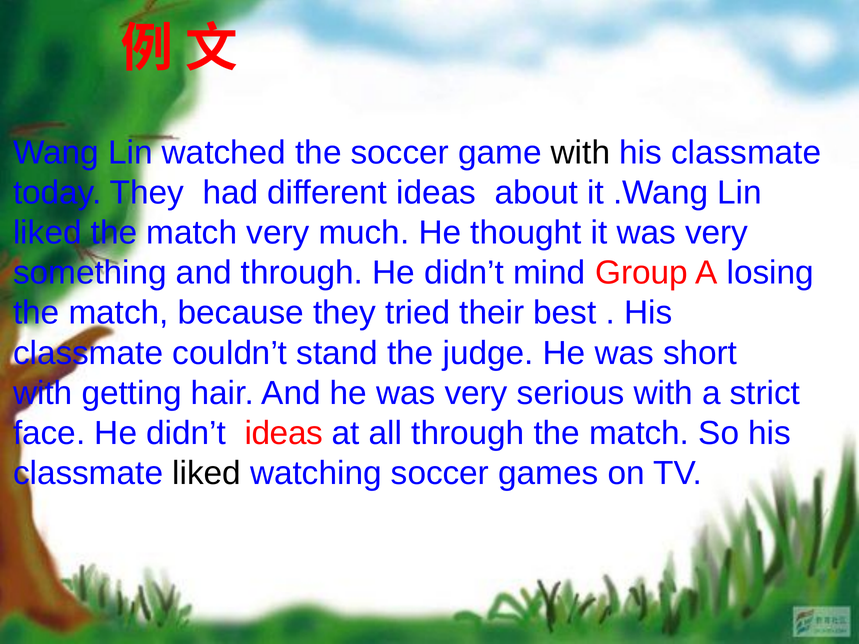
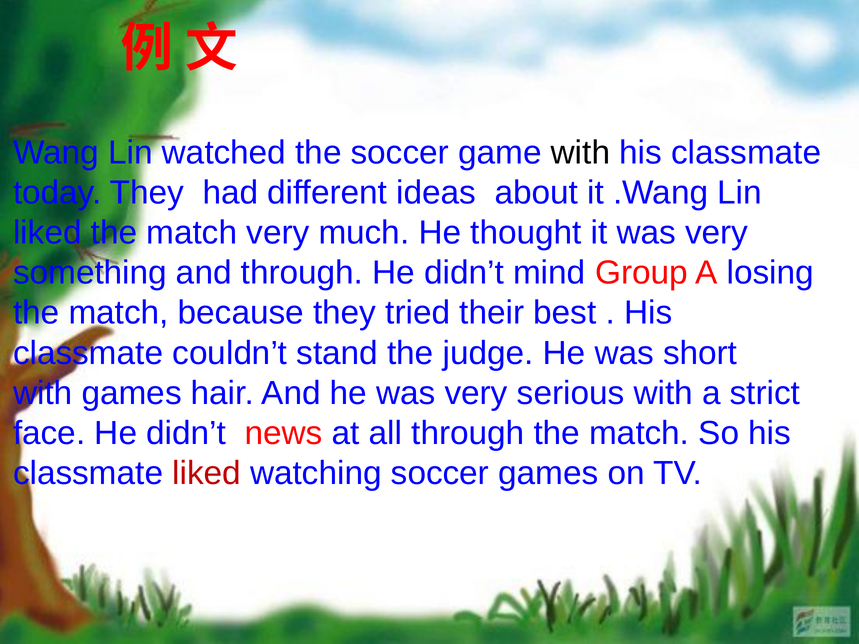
with getting: getting -> games
didn’t ideas: ideas -> news
liked at (207, 473) colour: black -> red
